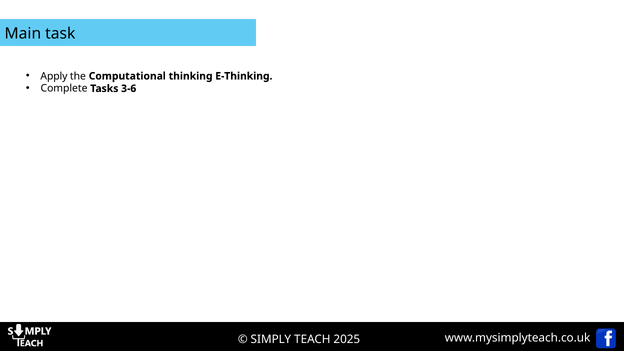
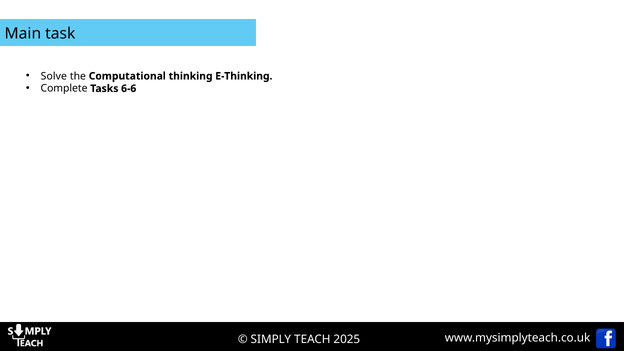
Apply: Apply -> Solve
3-6: 3-6 -> 6-6
